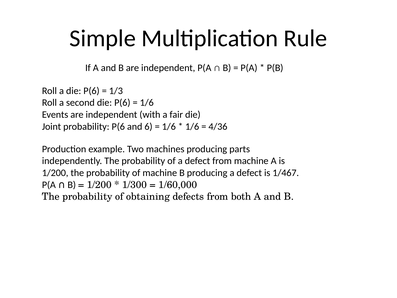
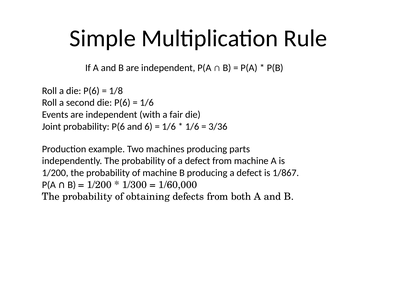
1/3: 1/3 -> 1/8
4/36: 4/36 -> 3/36
1/467: 1/467 -> 1/867
